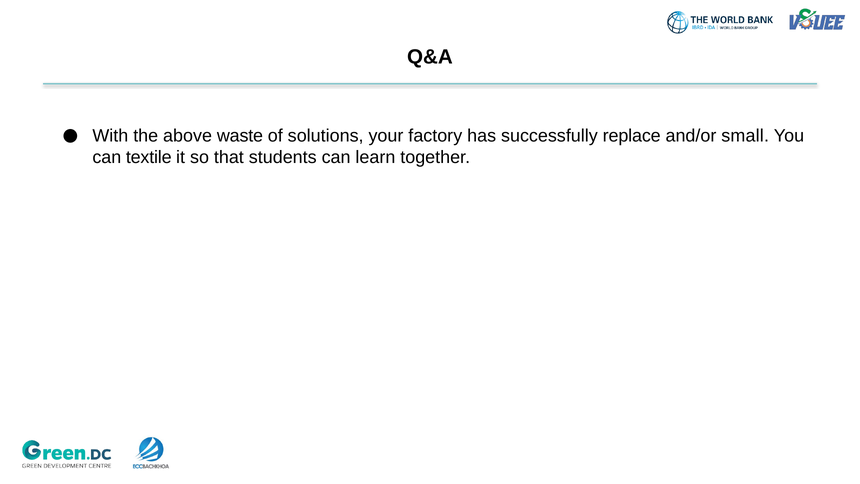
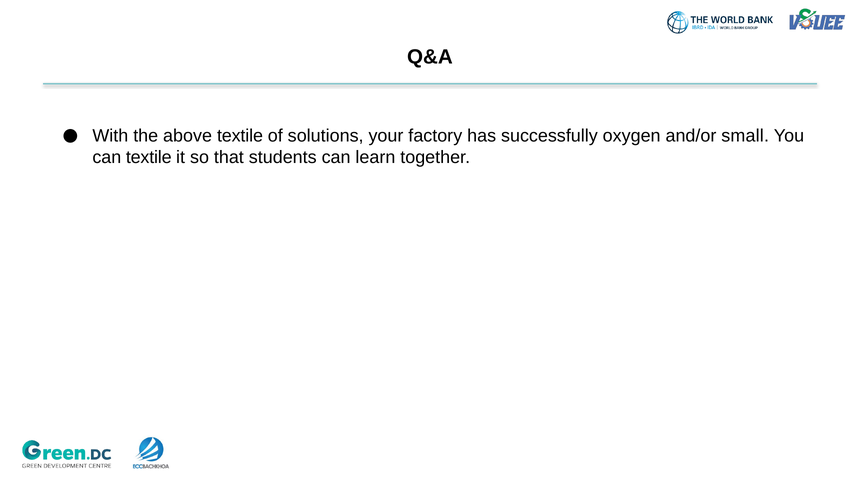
above waste: waste -> textile
replace: replace -> oxygen
